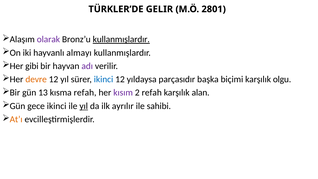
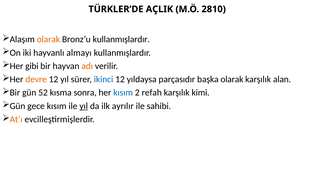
GELIR: GELIR -> AÇLIK
2801: 2801 -> 2810
olarak at (48, 39) colour: purple -> orange
kullanmışlardır at (121, 39) underline: present -> none
adı colour: purple -> orange
başka biçimi: biçimi -> olarak
olgu: olgu -> alan
13: 13 -> 52
kısma refah: refah -> sonra
kısım at (123, 93) colour: purple -> blue
alan: alan -> kimi
gece ikinci: ikinci -> kısım
